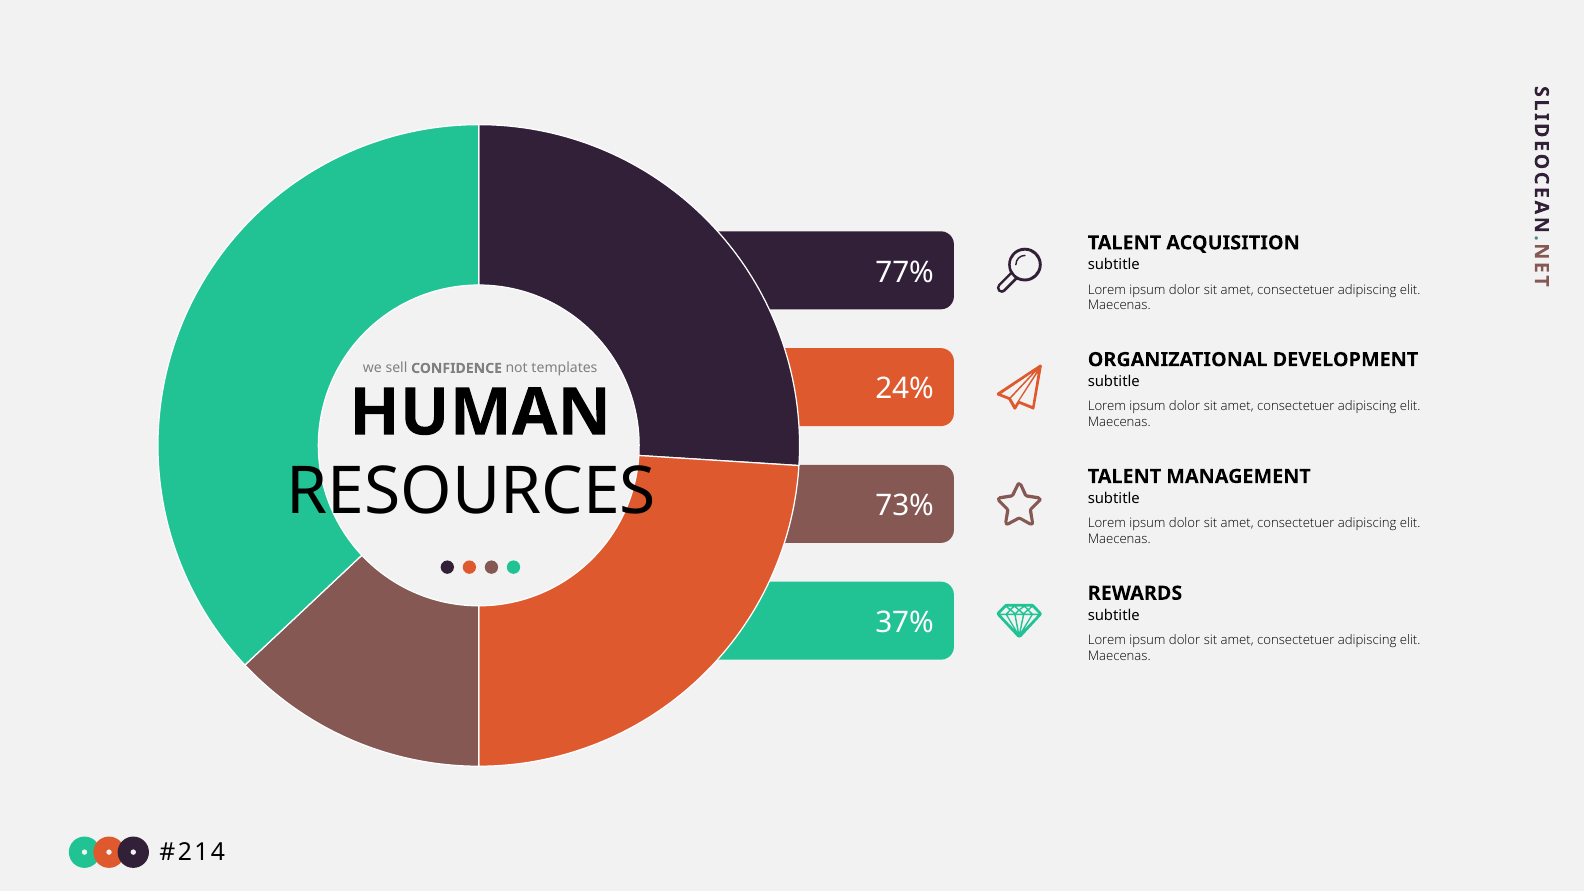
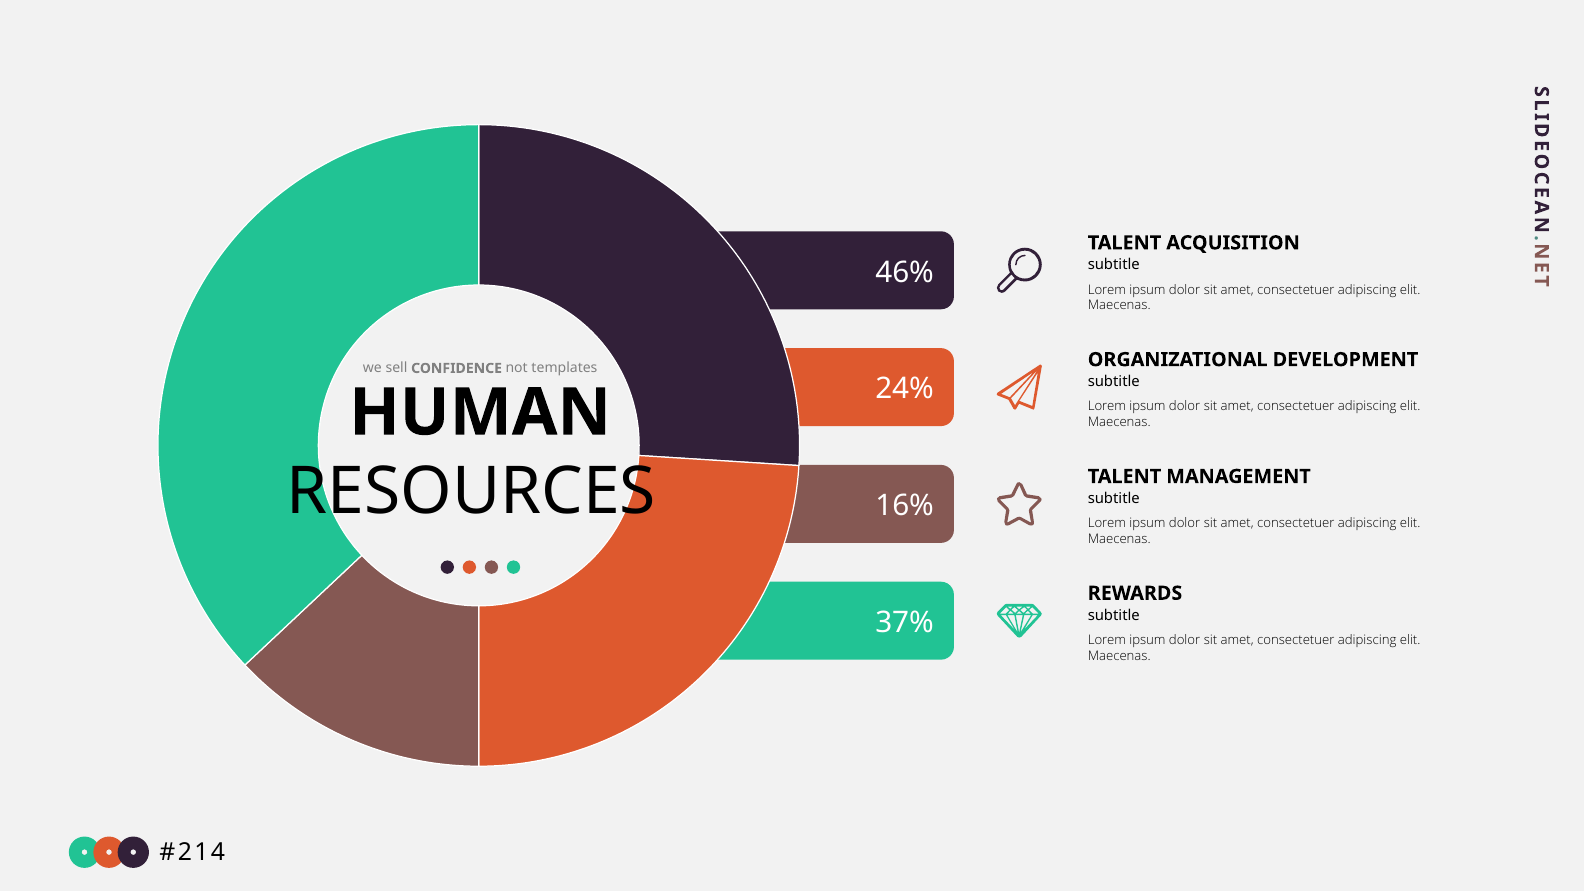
77%: 77% -> 46%
73%: 73% -> 16%
